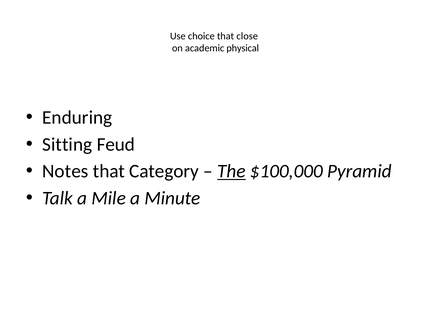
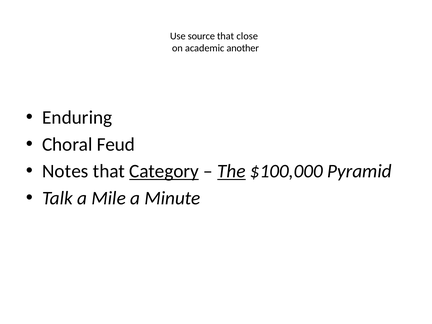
choice: choice -> source
physical: physical -> another
Sitting: Sitting -> Choral
Category underline: none -> present
